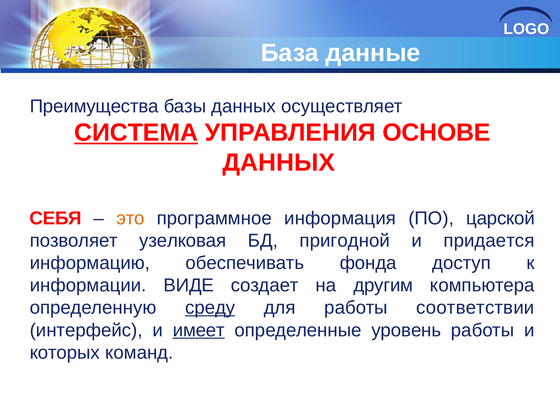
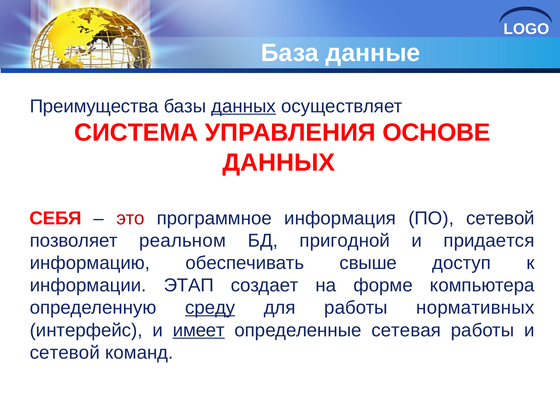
данных at (244, 106) underline: none -> present
СИСТЕМА underline: present -> none
это colour: orange -> red
ПО царской: царской -> сетевой
узелковая: узелковая -> реальном
фонда: фонда -> свыше
ВИДЕ: ВИДЕ -> ЭТАП
другим: другим -> форме
соответствии: соответствии -> нормативных
уровень: уровень -> сетевая
которых at (65, 353): которых -> сетевой
